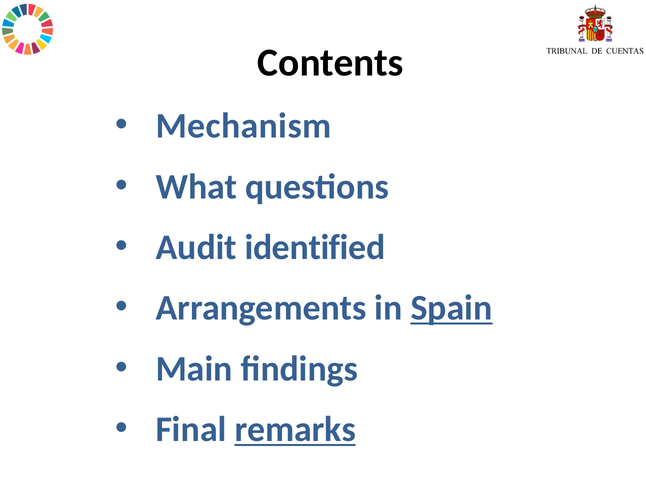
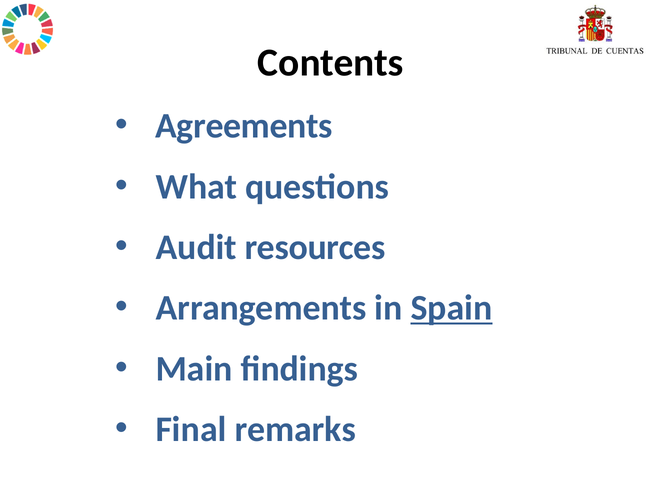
Mechanism: Mechanism -> Agreements
identified: identified -> resources
remarks underline: present -> none
